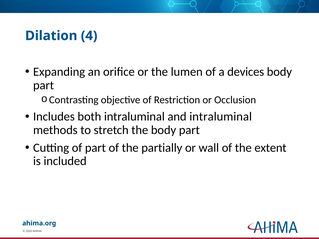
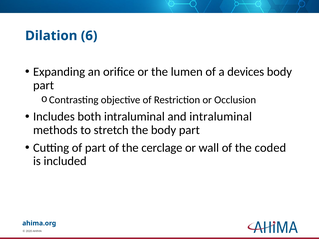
4: 4 -> 6
partially: partially -> cerclage
extent: extent -> coded
